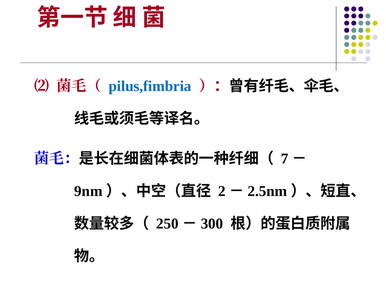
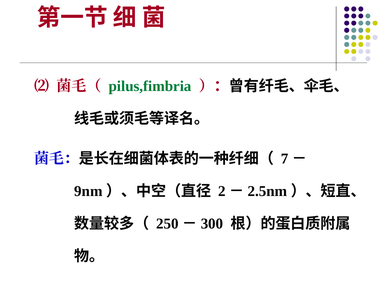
pilus,fimbria colour: blue -> green
